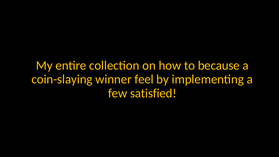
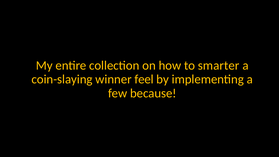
because: because -> smarter
satisfied: satisfied -> because
